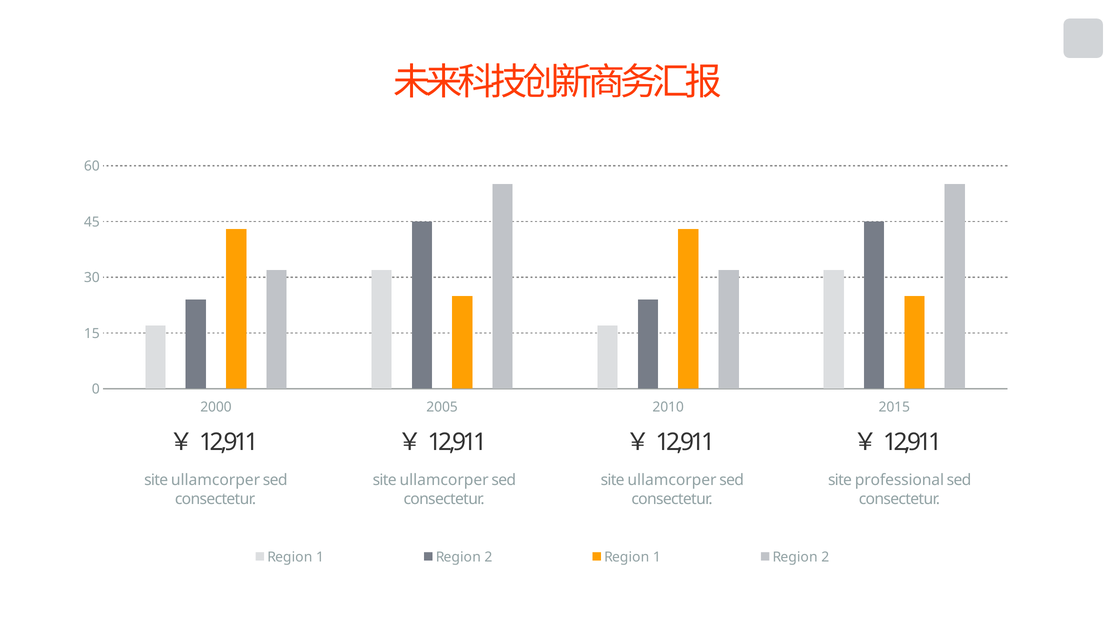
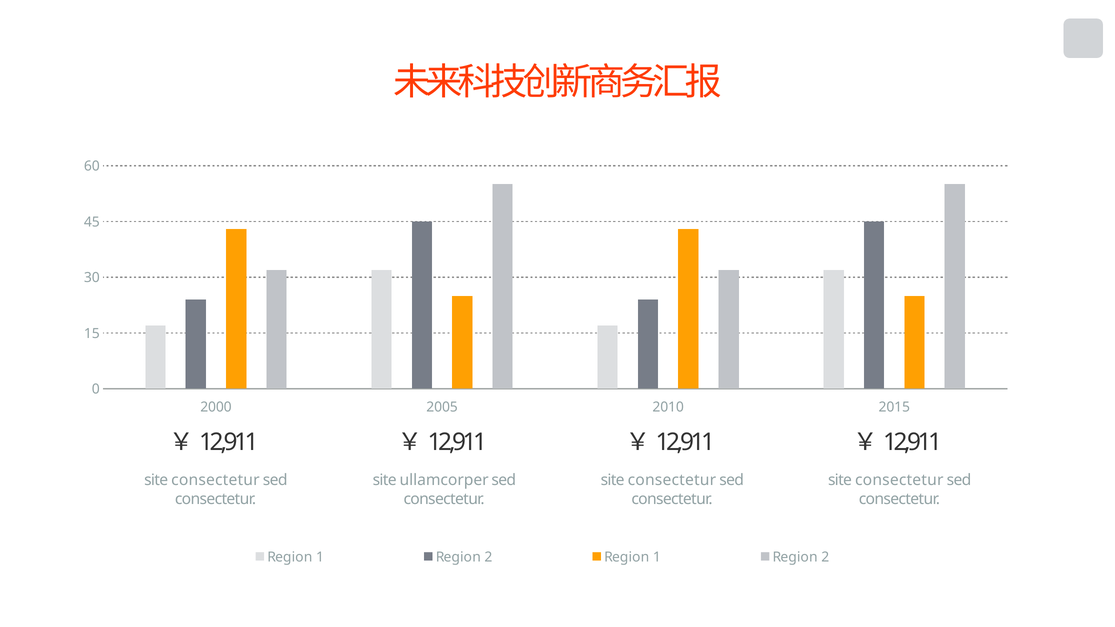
ullamcorper at (216, 480): ullamcorper -> consectetur
ullamcorper at (672, 480): ullamcorper -> consectetur
professional at (899, 480): professional -> consectetur
